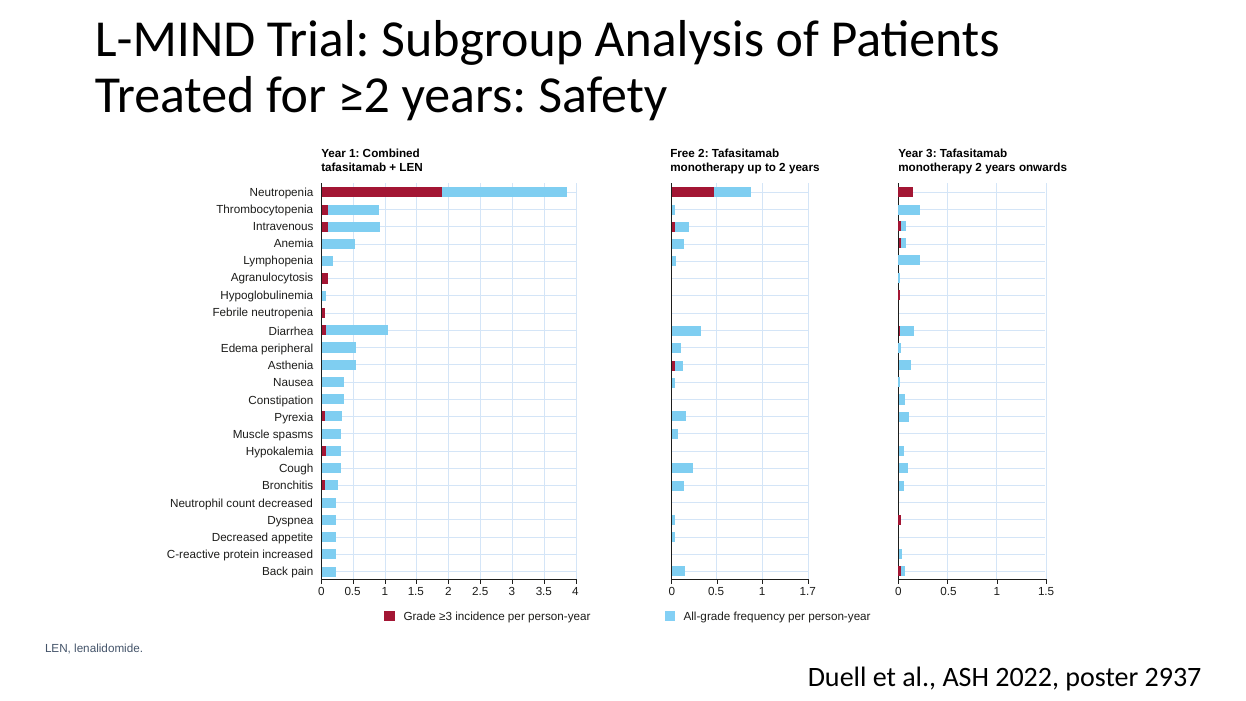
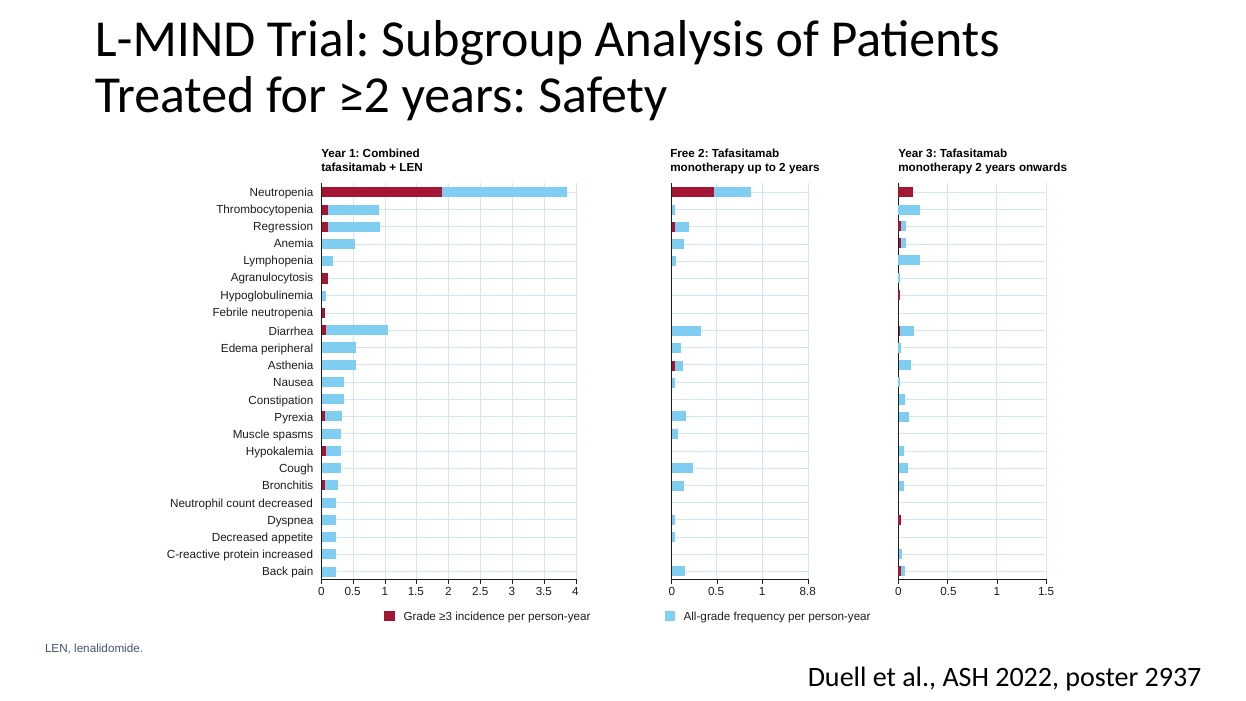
Intravenous: Intravenous -> Regression
1.7: 1.7 -> 8.8
